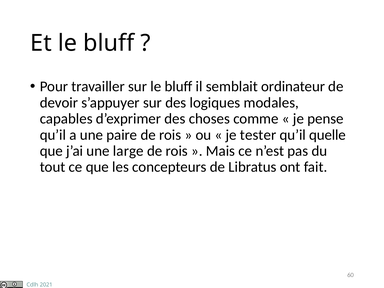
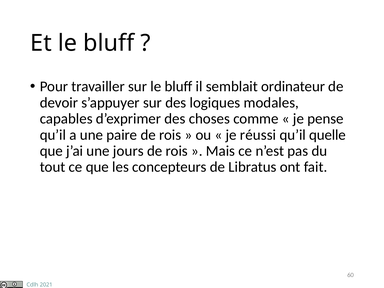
tester: tester -> réussi
large: large -> jours
